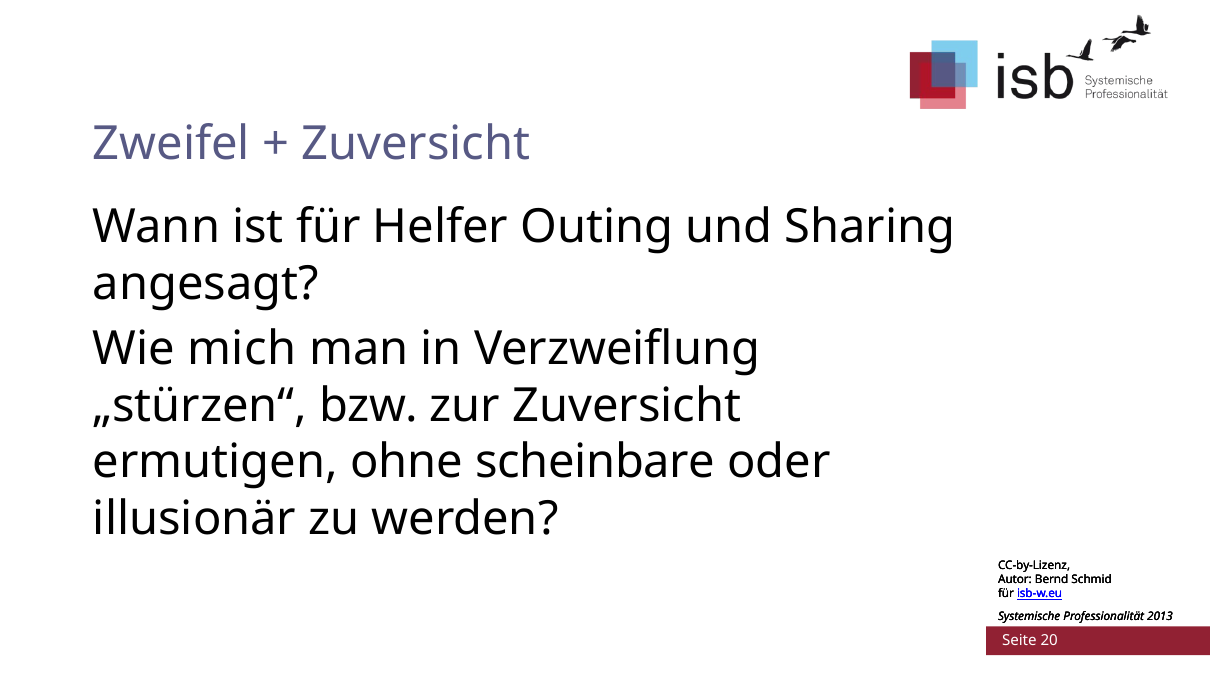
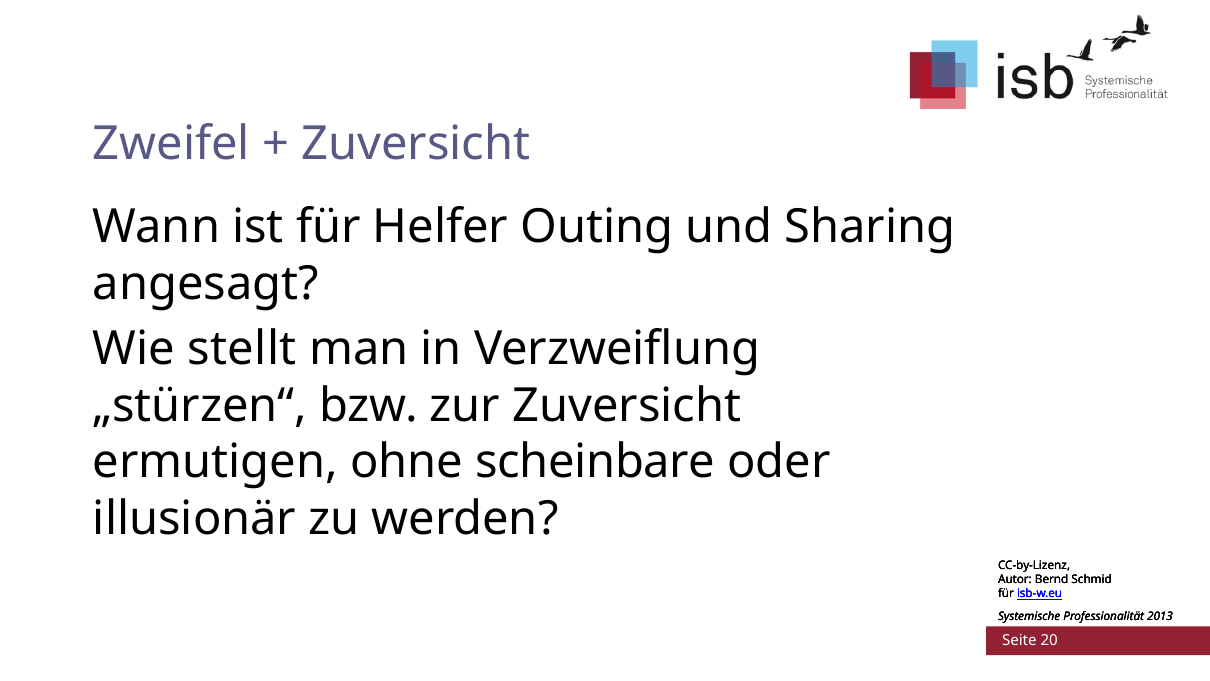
mich: mich -> stellt
